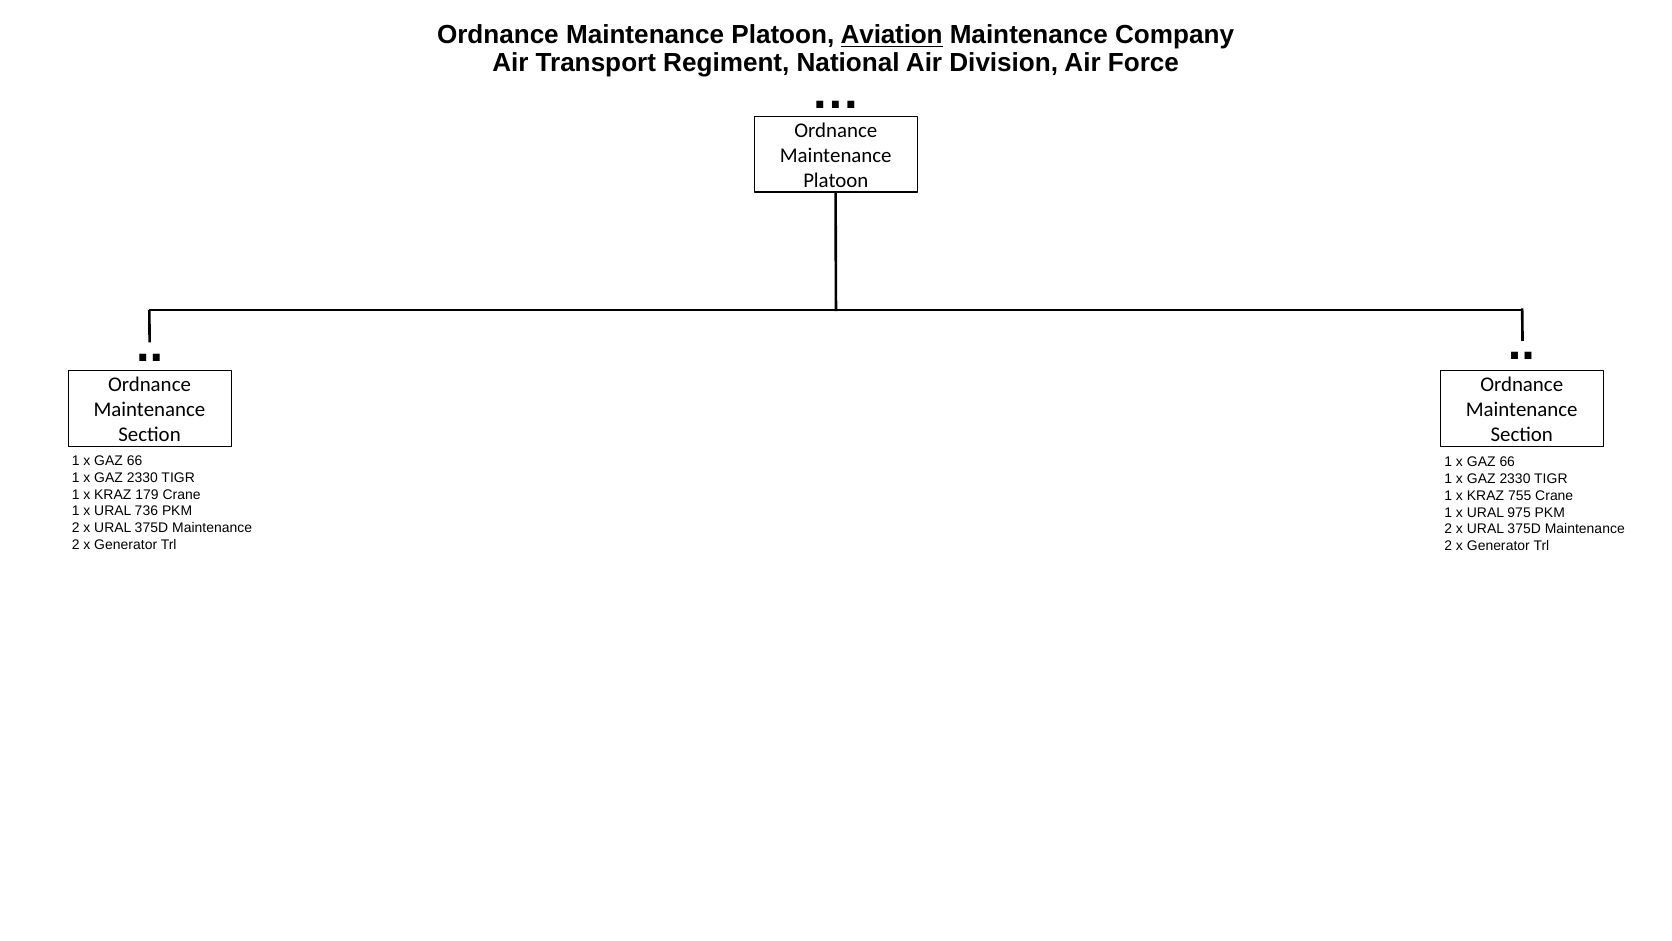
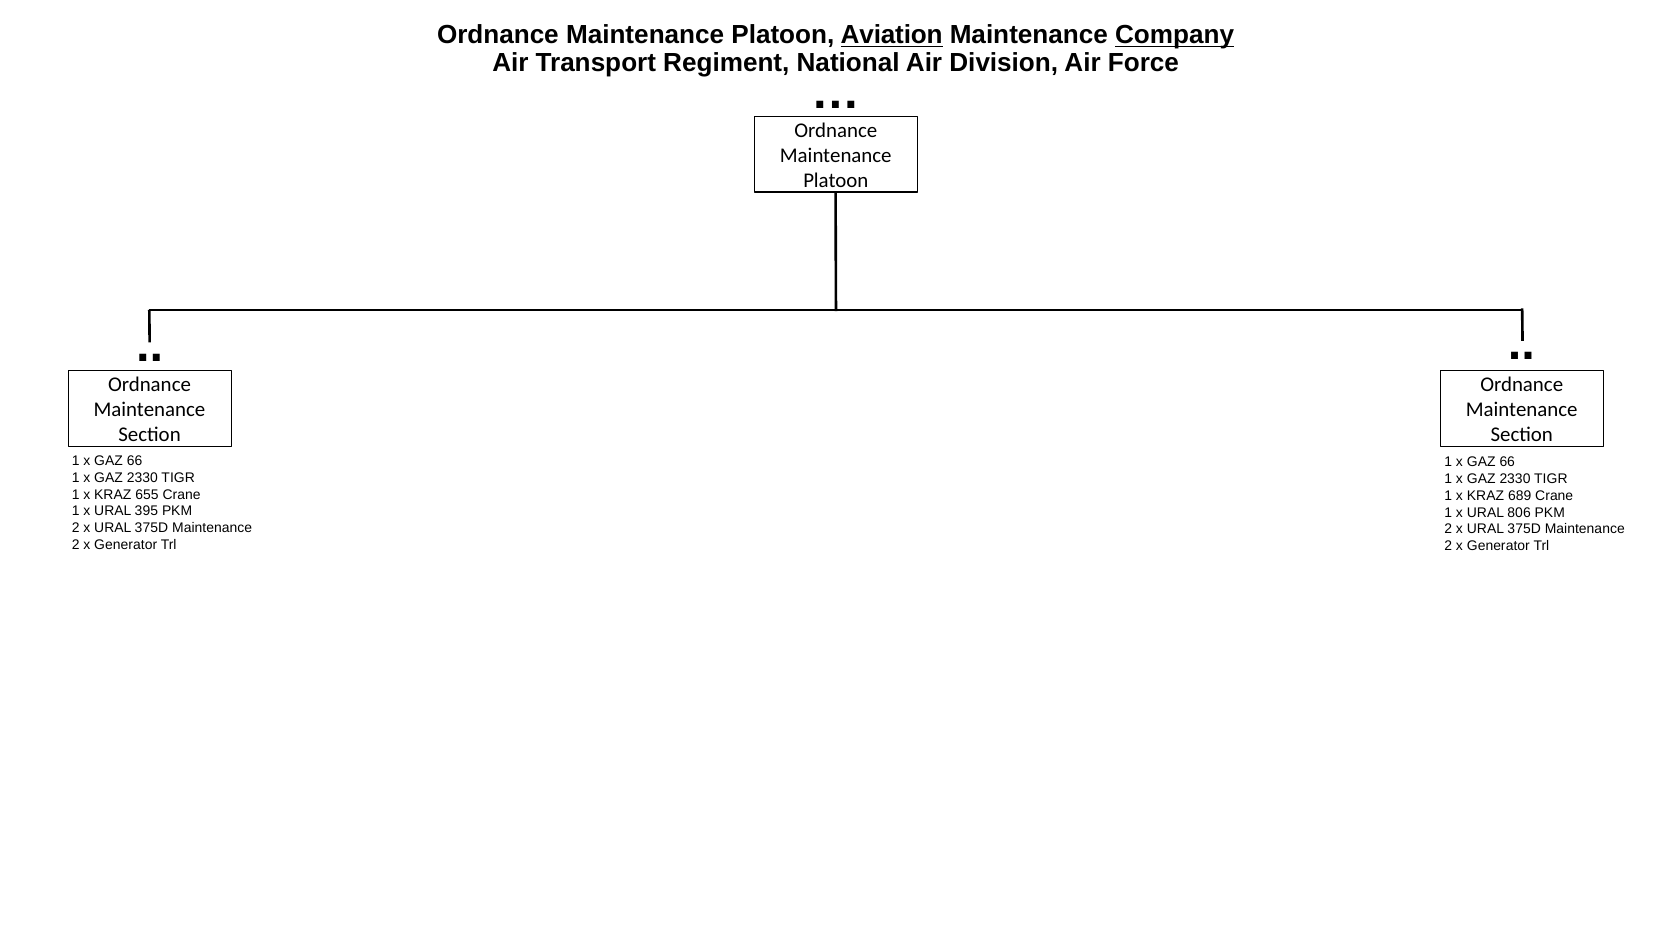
Company underline: none -> present
179: 179 -> 655
755: 755 -> 689
736: 736 -> 395
975: 975 -> 806
